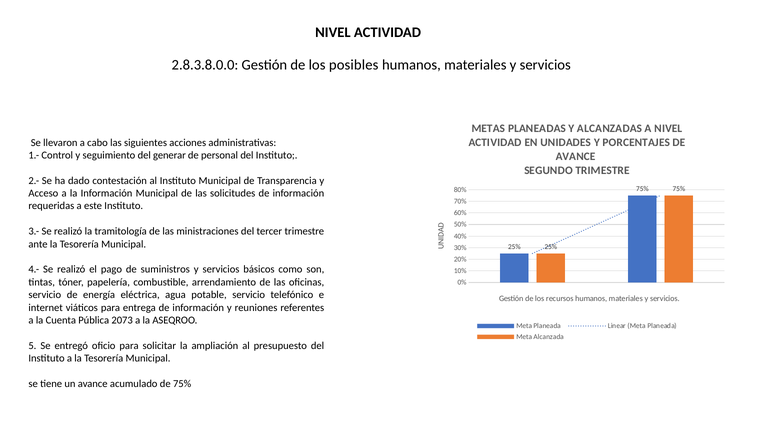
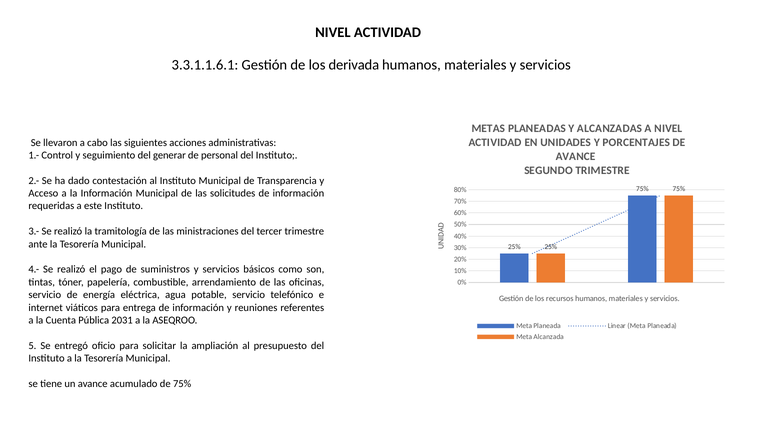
2.8.3.8.0.0: 2.8.3.8.0.0 -> 3.3.1.1.6.1
posibles: posibles -> derivada
2073: 2073 -> 2031
